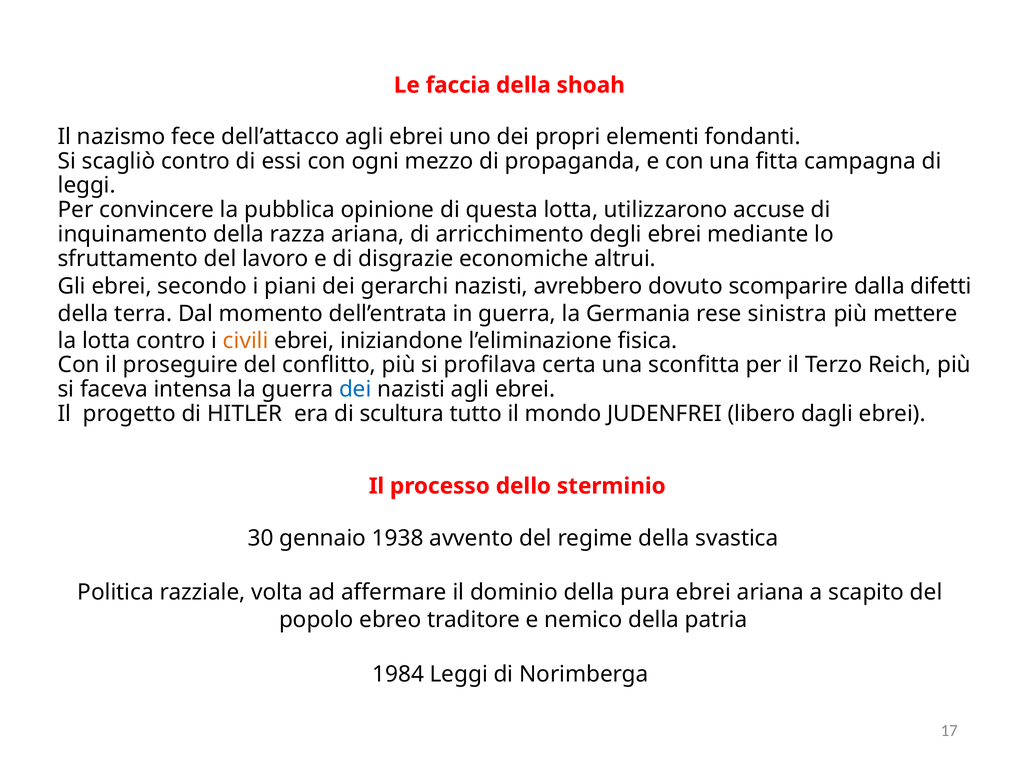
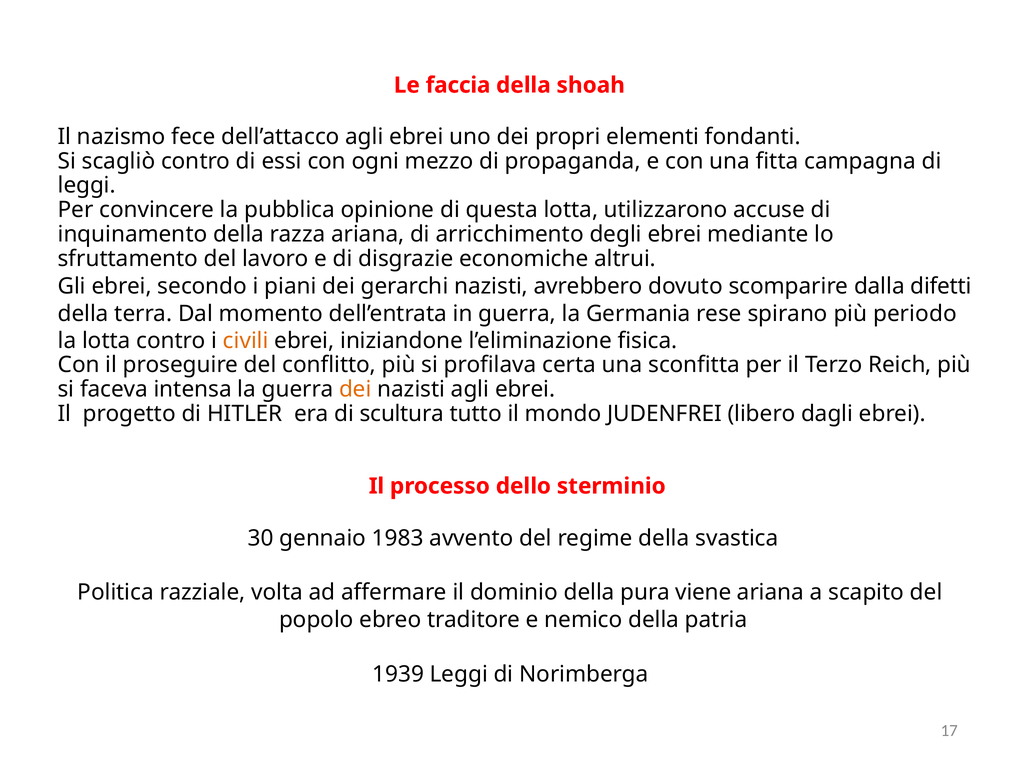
sinistra: sinistra -> spirano
mettere: mettere -> periodo
dei at (355, 389) colour: blue -> orange
1938: 1938 -> 1983
pura ebrei: ebrei -> viene
1984: 1984 -> 1939
